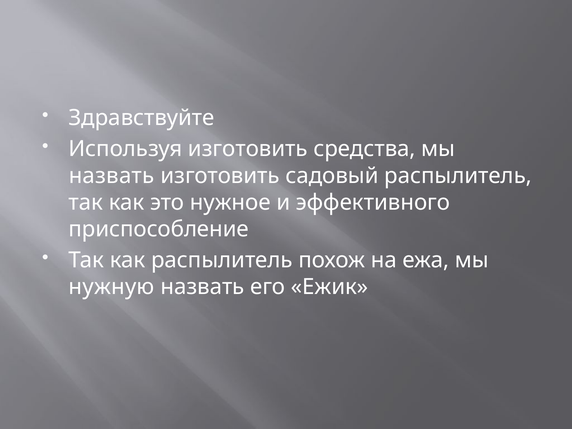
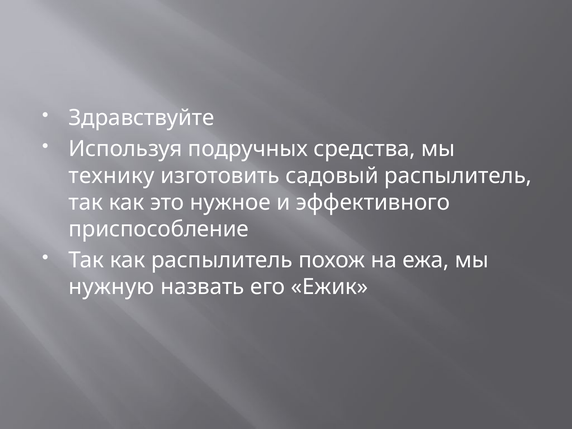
Используя изготовить: изготовить -> подручных
назвать at (112, 176): назвать -> технику
